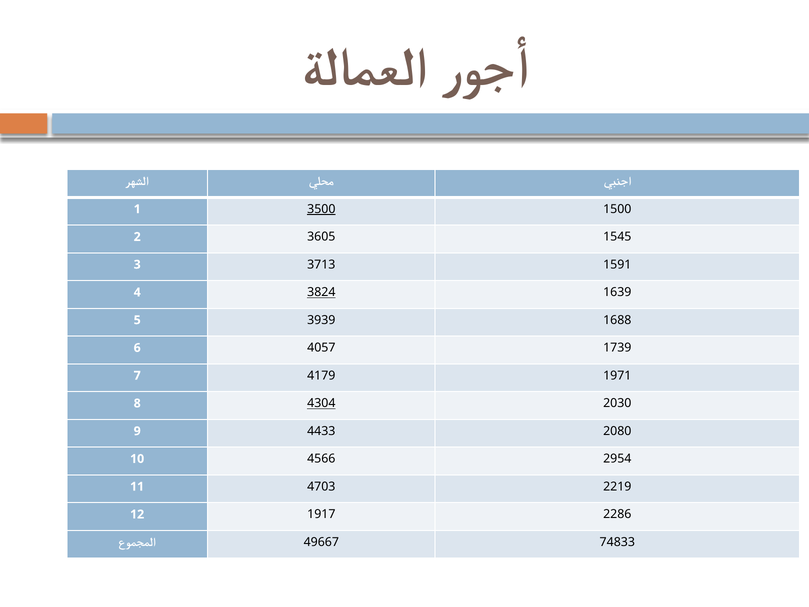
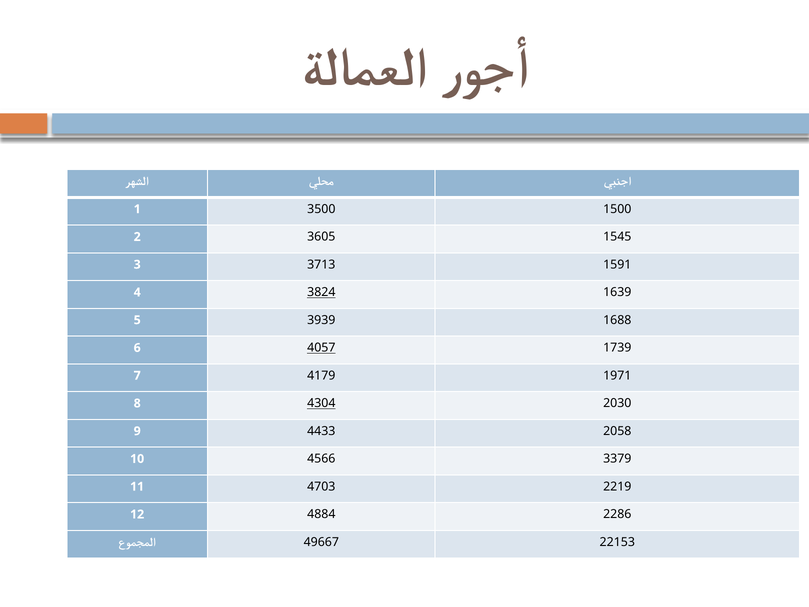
3500 underline: present -> none
4057 underline: none -> present
2080: 2080 -> 2058
2954: 2954 -> 3379
1917: 1917 -> 4884
74833: 74833 -> 22153
